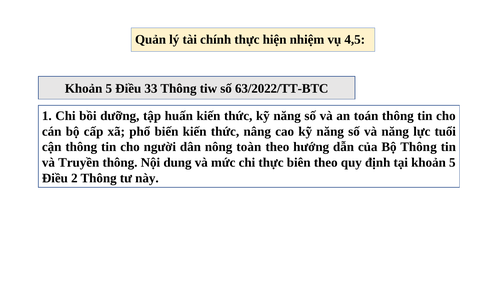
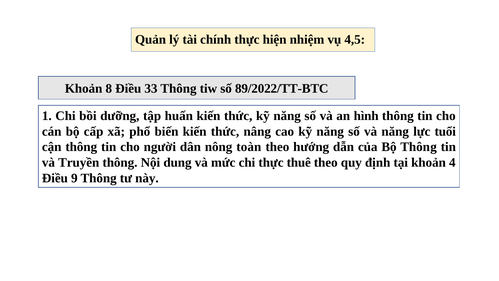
5 at (109, 88): 5 -> 8
63/2022/TT-BTC: 63/2022/TT-BTC -> 89/2022/TT-BTC
toán: toán -> hình
biên: biên -> thuê
tại khoản 5: 5 -> 4
2: 2 -> 9
